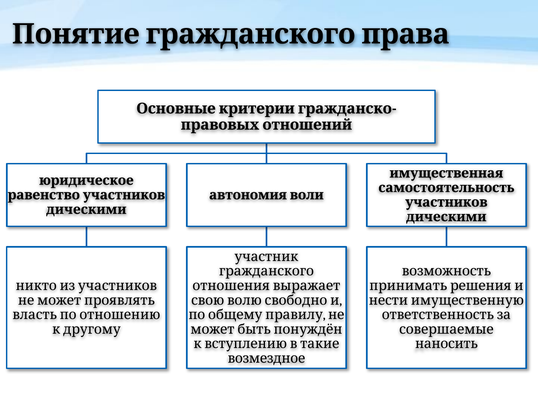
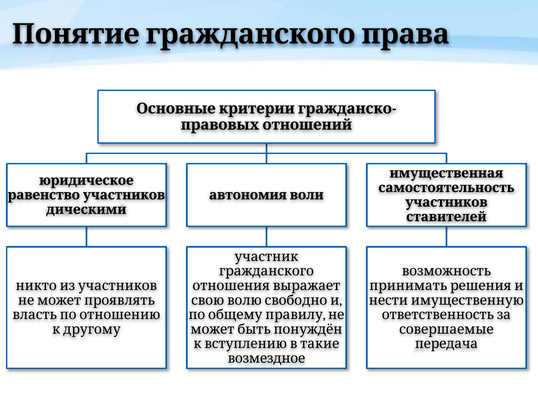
дическими at (446, 216): дическими -> ставителей
наносить: наносить -> передача
